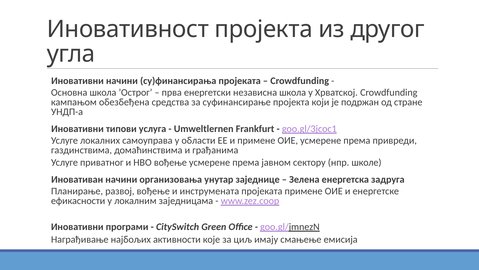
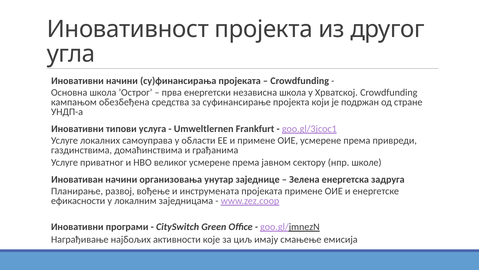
НВО вођење: вођење -> великог
